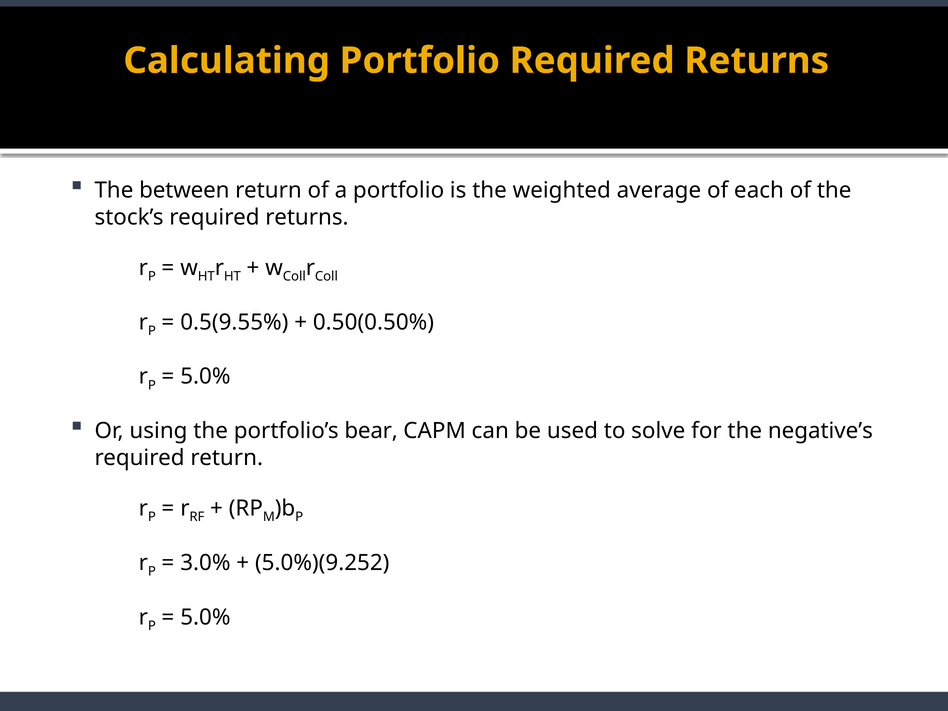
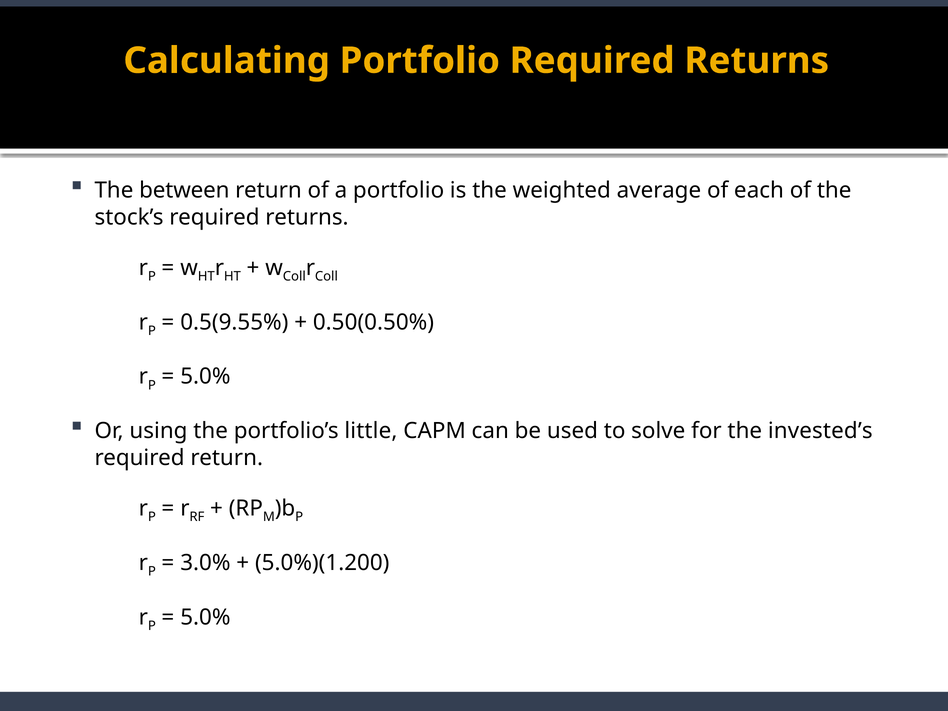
bear: bear -> little
negative’s: negative’s -> invested’s
5.0%)(9.252: 5.0%)(9.252 -> 5.0%)(1.200
